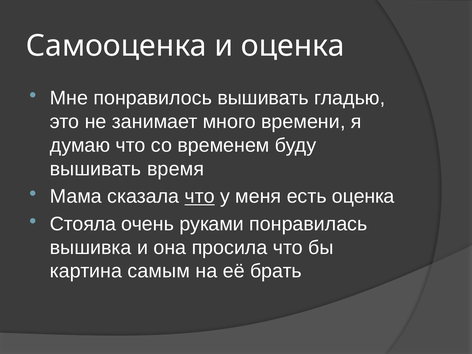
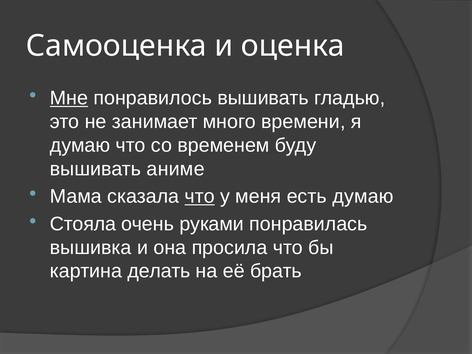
Мне underline: none -> present
время: время -> аниме
есть оценка: оценка -> думаю
самым: самым -> делать
